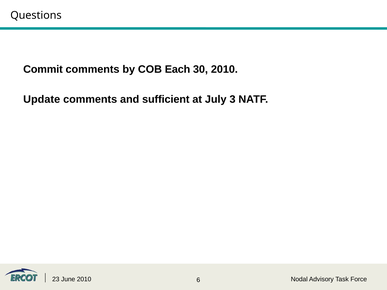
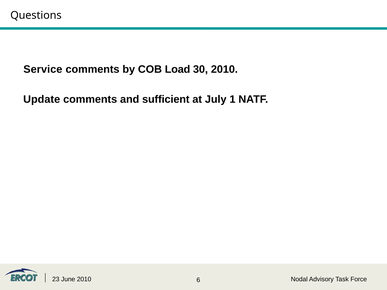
Commit: Commit -> Service
Each: Each -> Load
3: 3 -> 1
